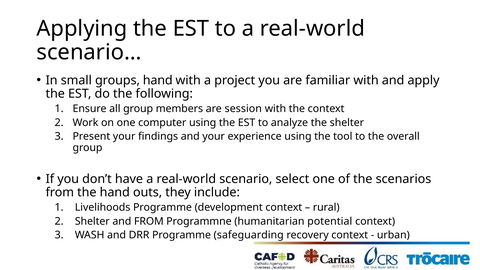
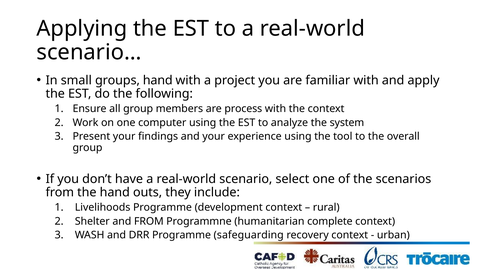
session: session -> process
the shelter: shelter -> system
potential: potential -> complete
